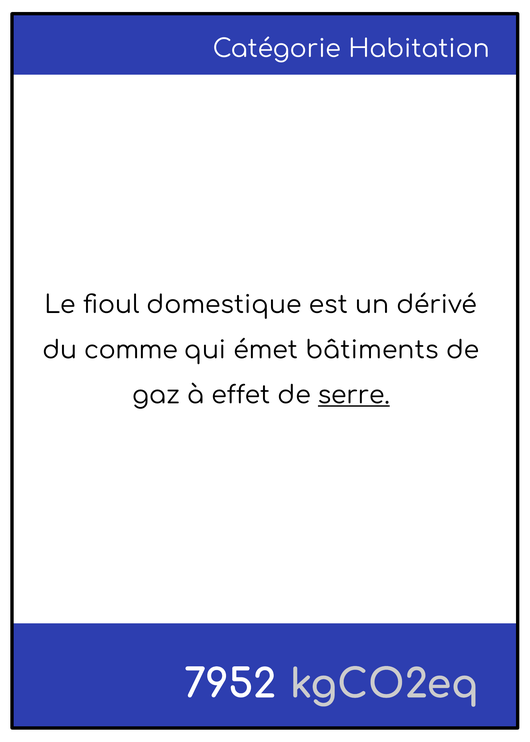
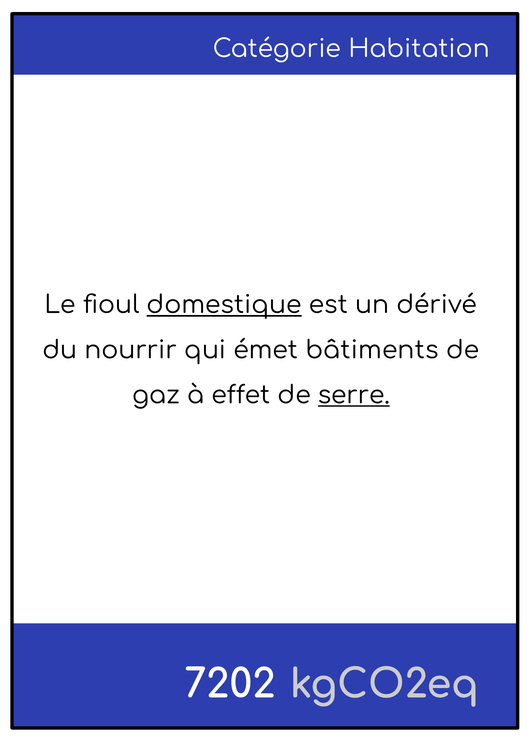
domestique underline: none -> present
comme: comme -> nourrir
7952: 7952 -> 7202
